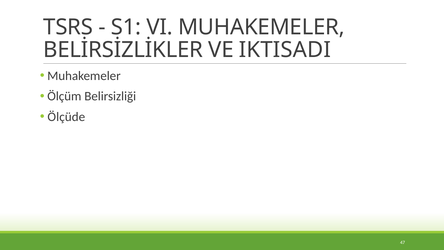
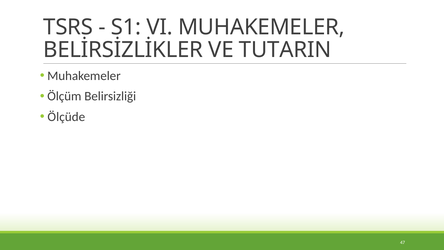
IKTISADI: IKTISADI -> TUTARIN
